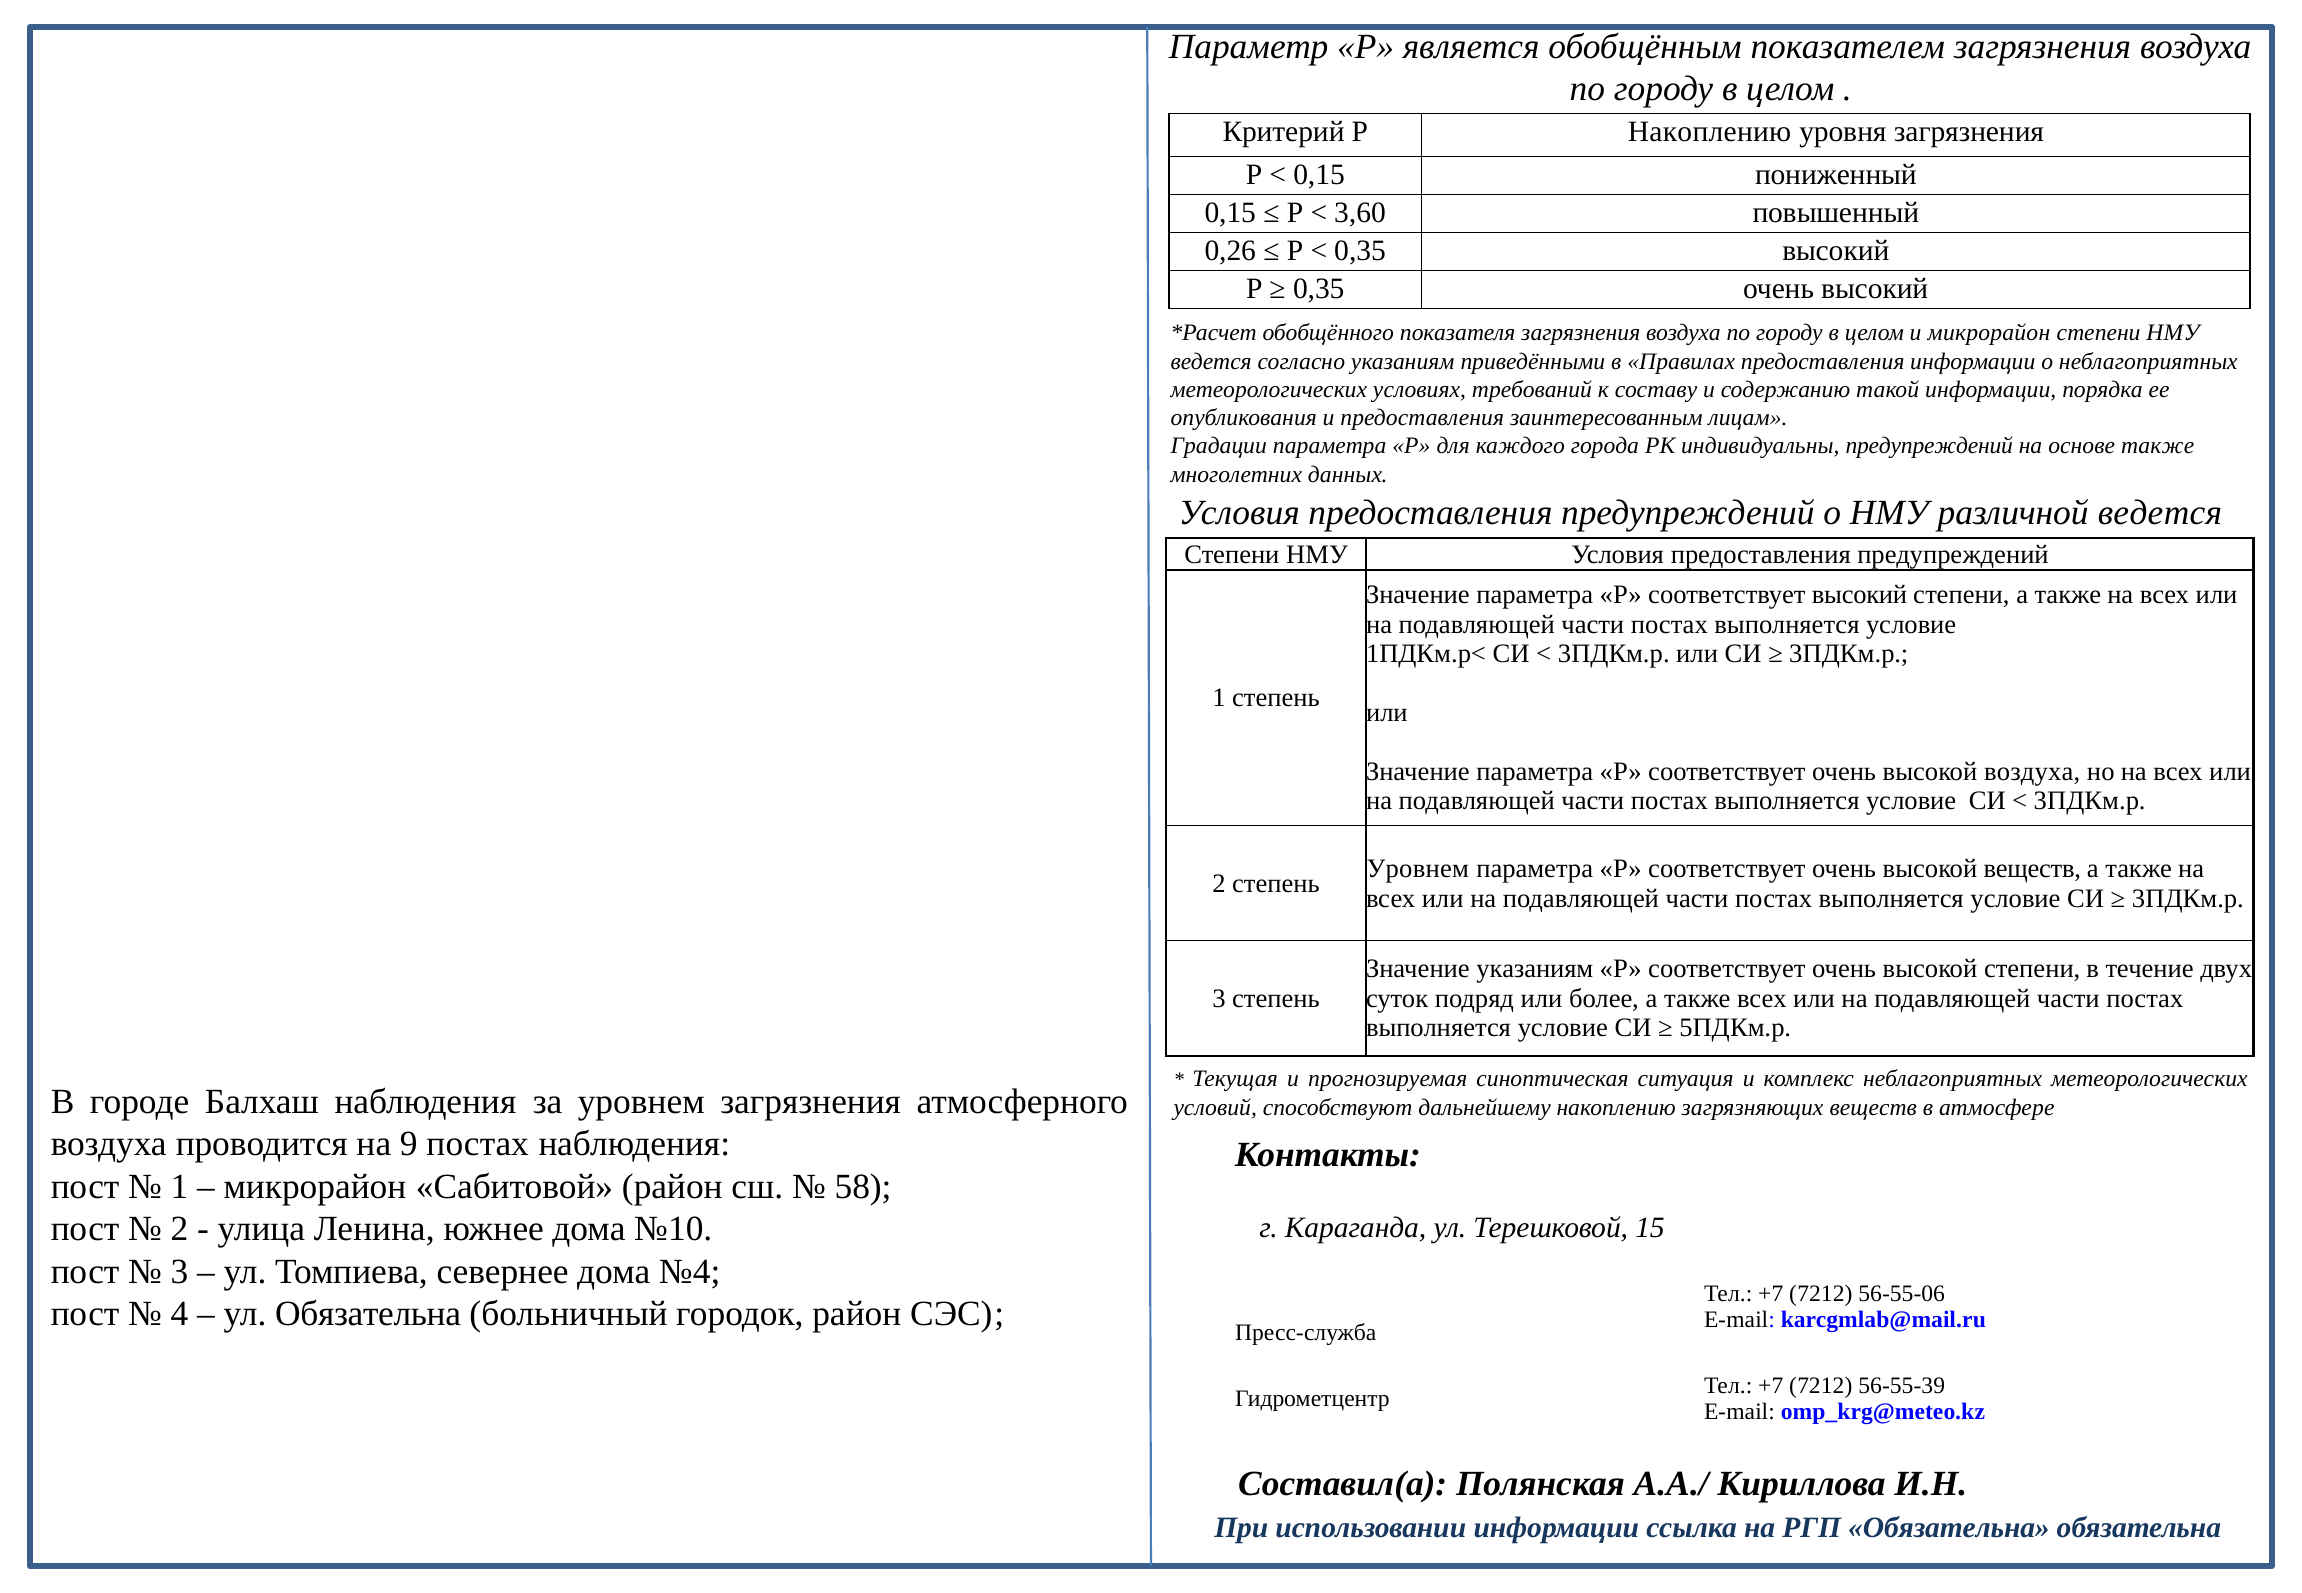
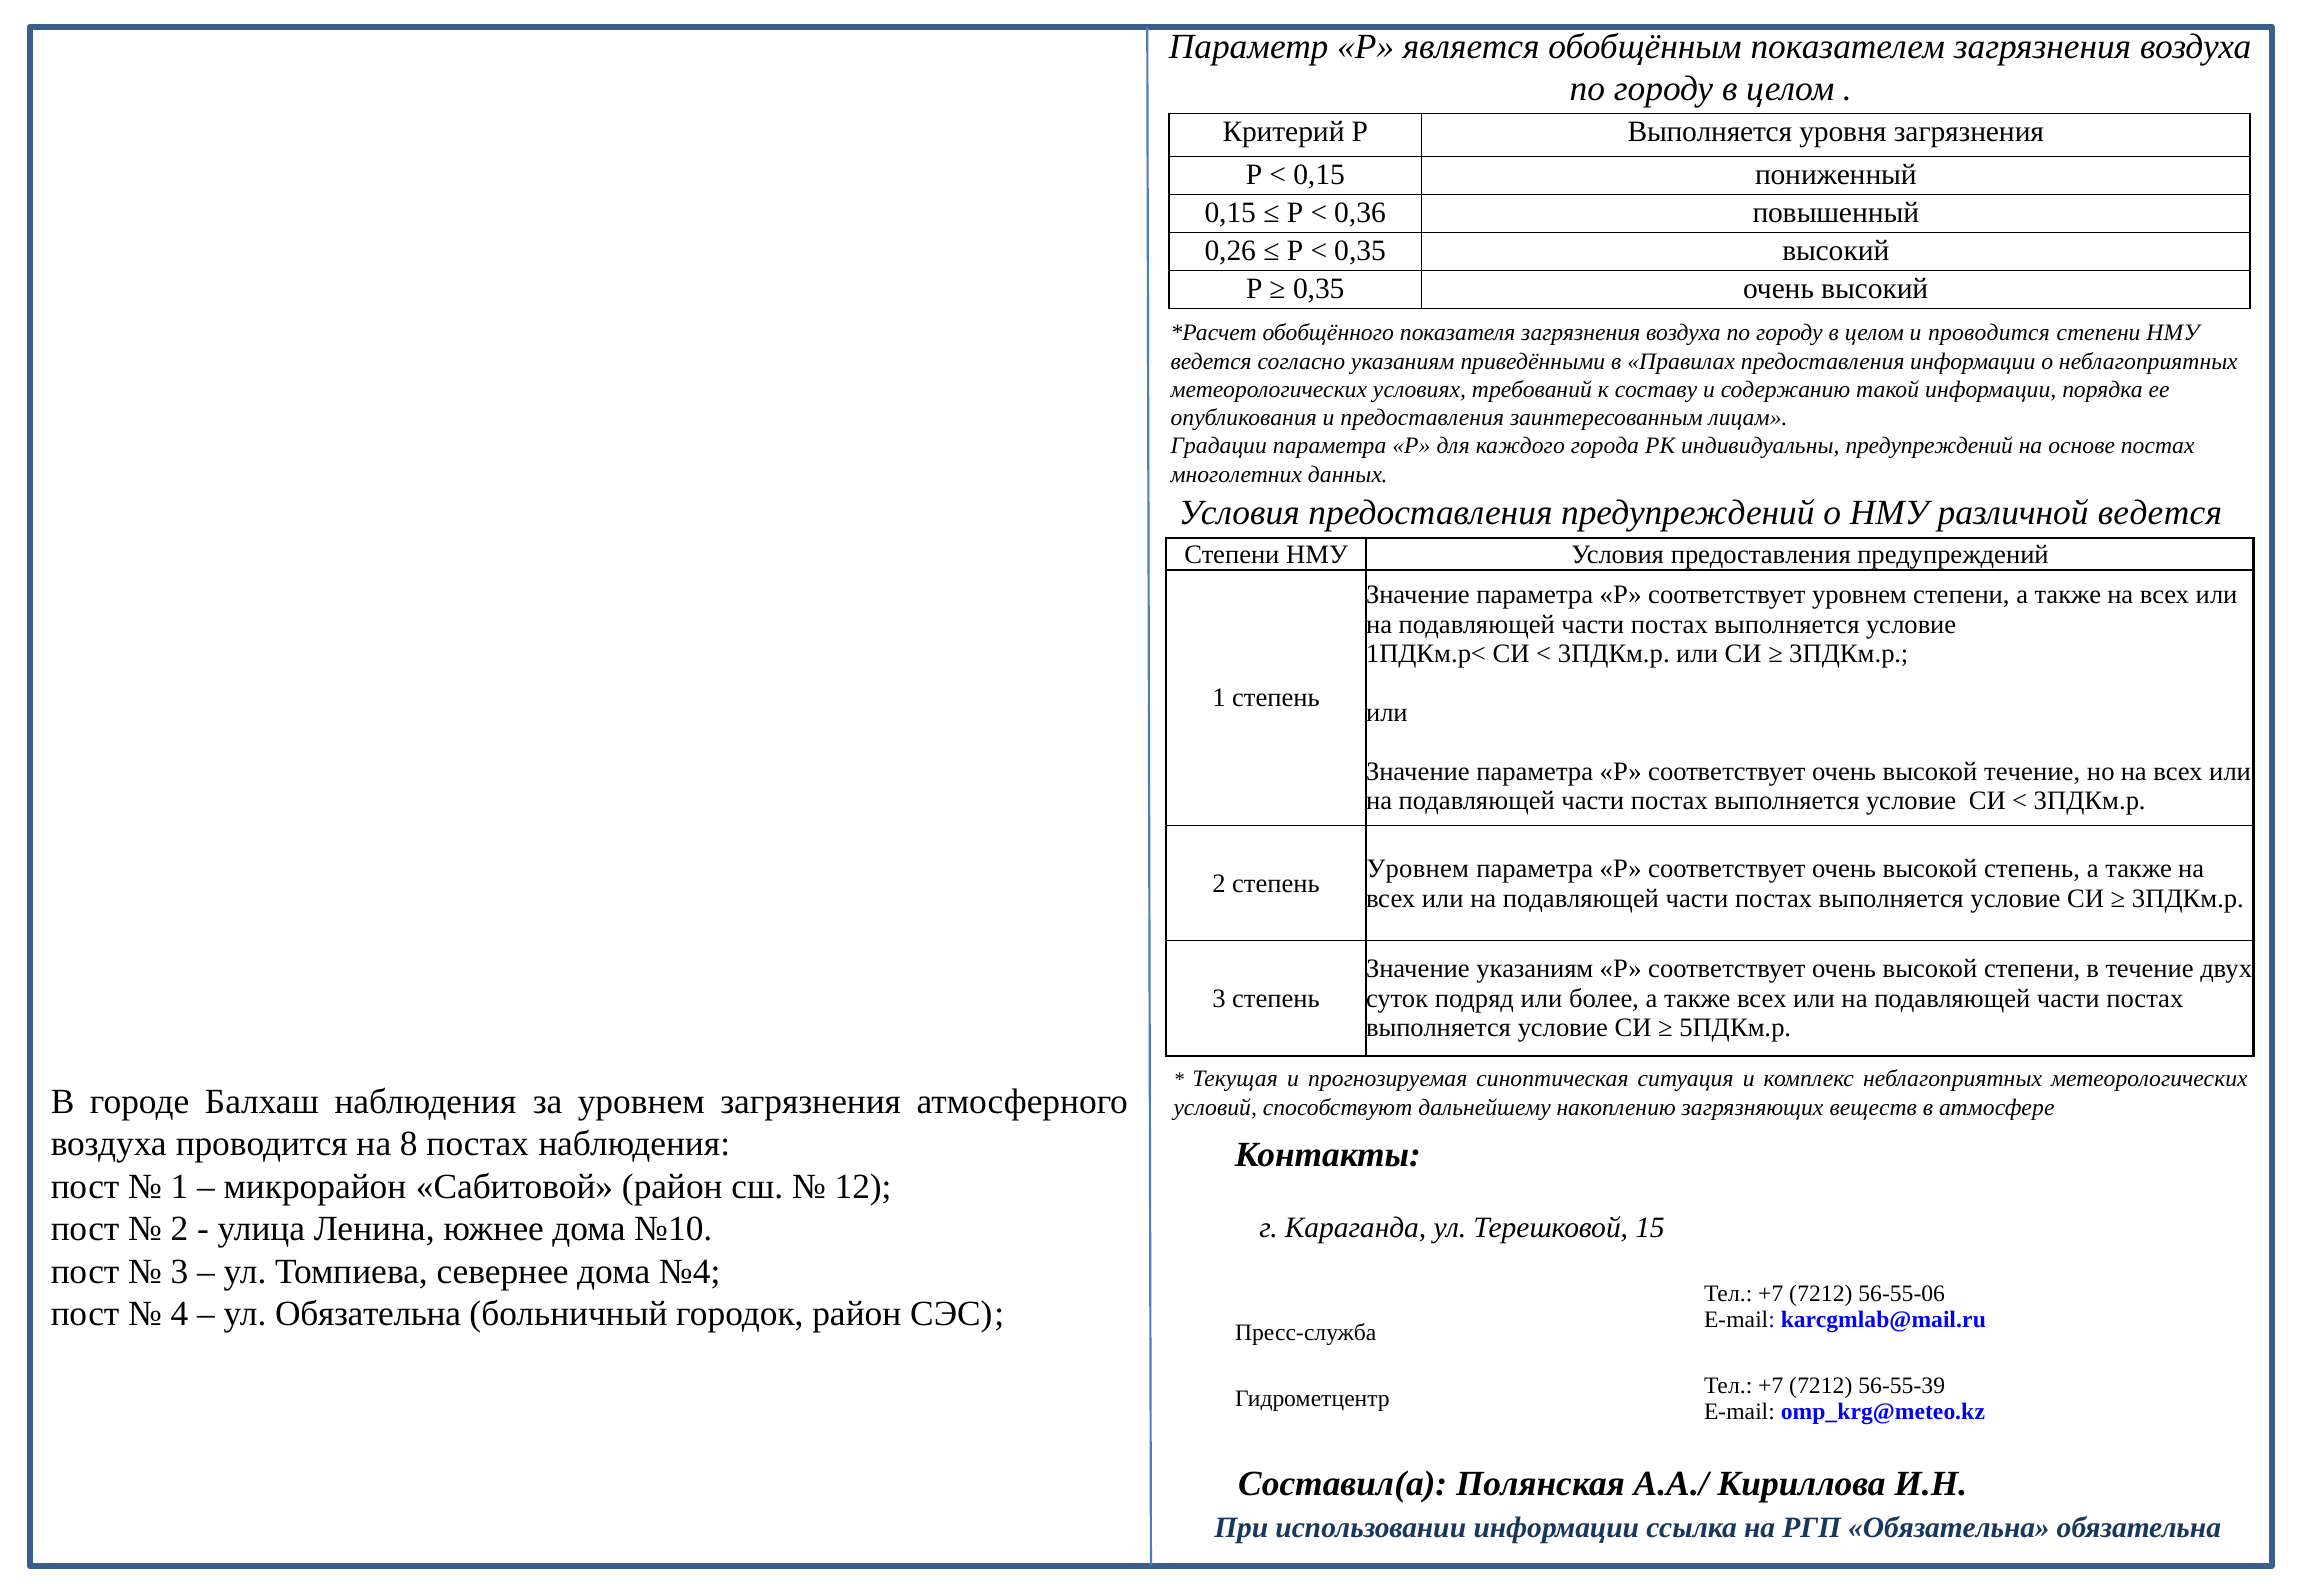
Р Накоплению: Накоплению -> Выполняется
3,60: 3,60 -> 0,36
и микрорайон: микрорайон -> проводится
основе также: также -> постах
соответствует высокий: высокий -> уровнем
высокой воздуха: воздуха -> течение
высокой веществ: веществ -> степень
9: 9 -> 8
58: 58 -> 12
